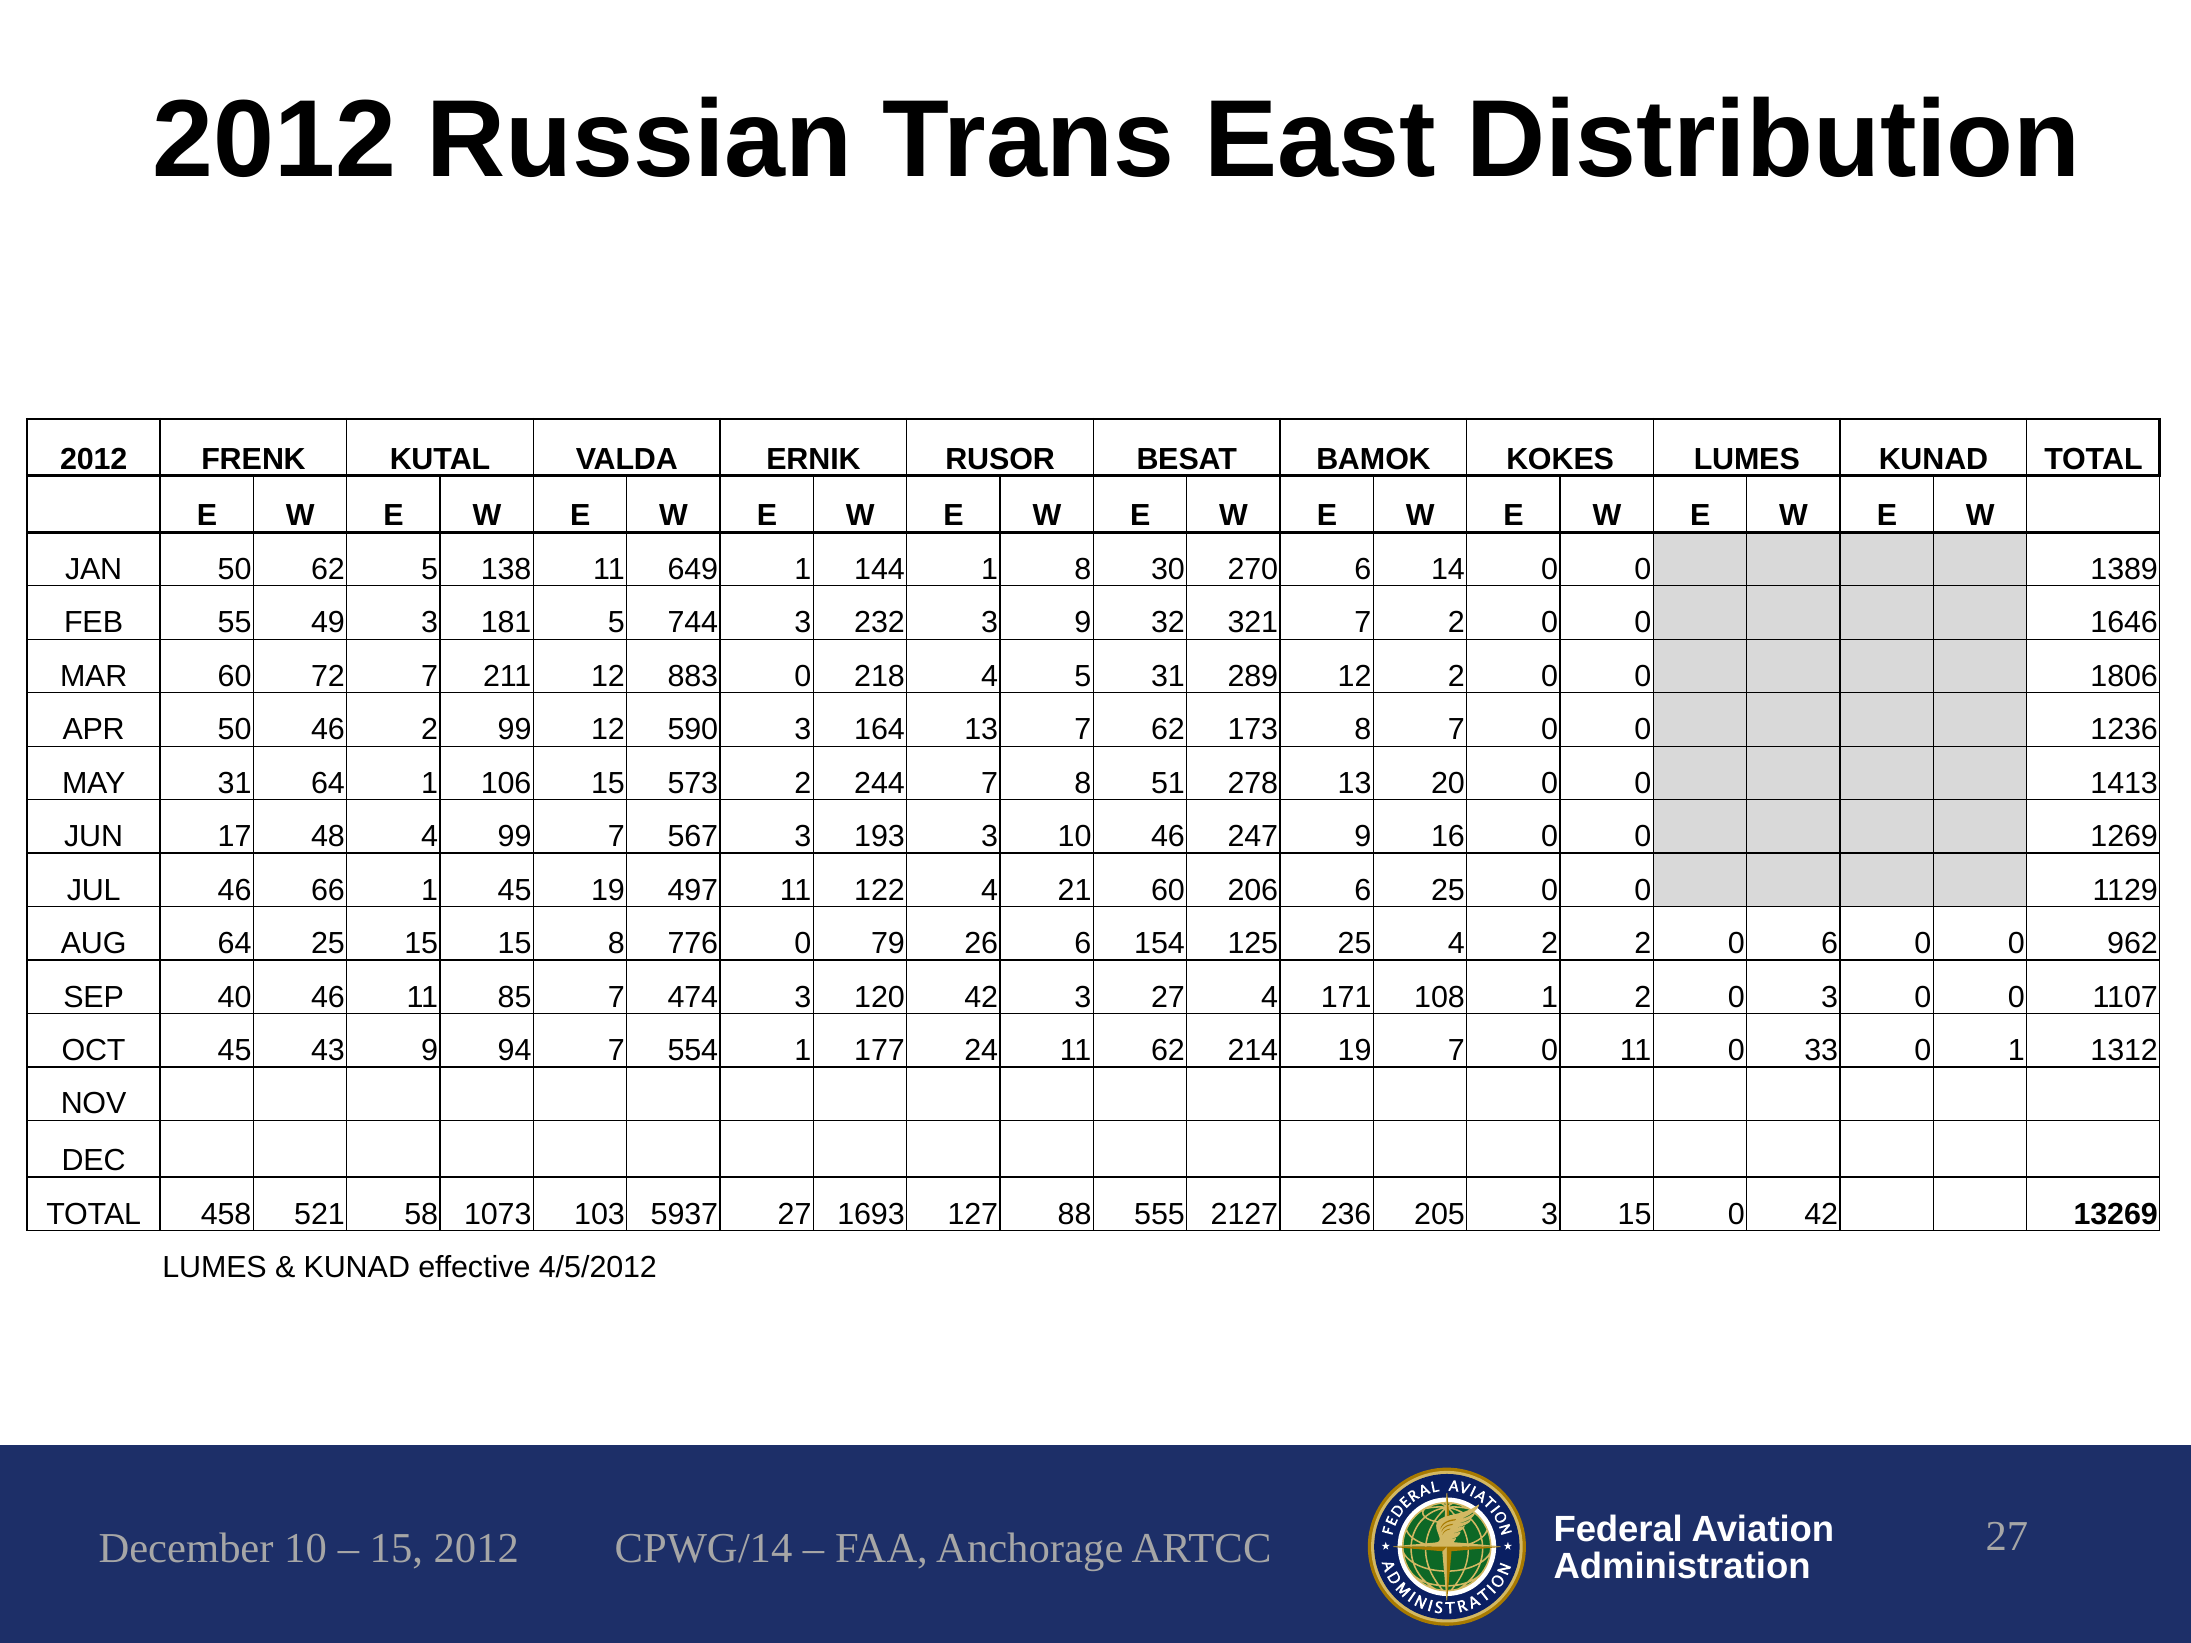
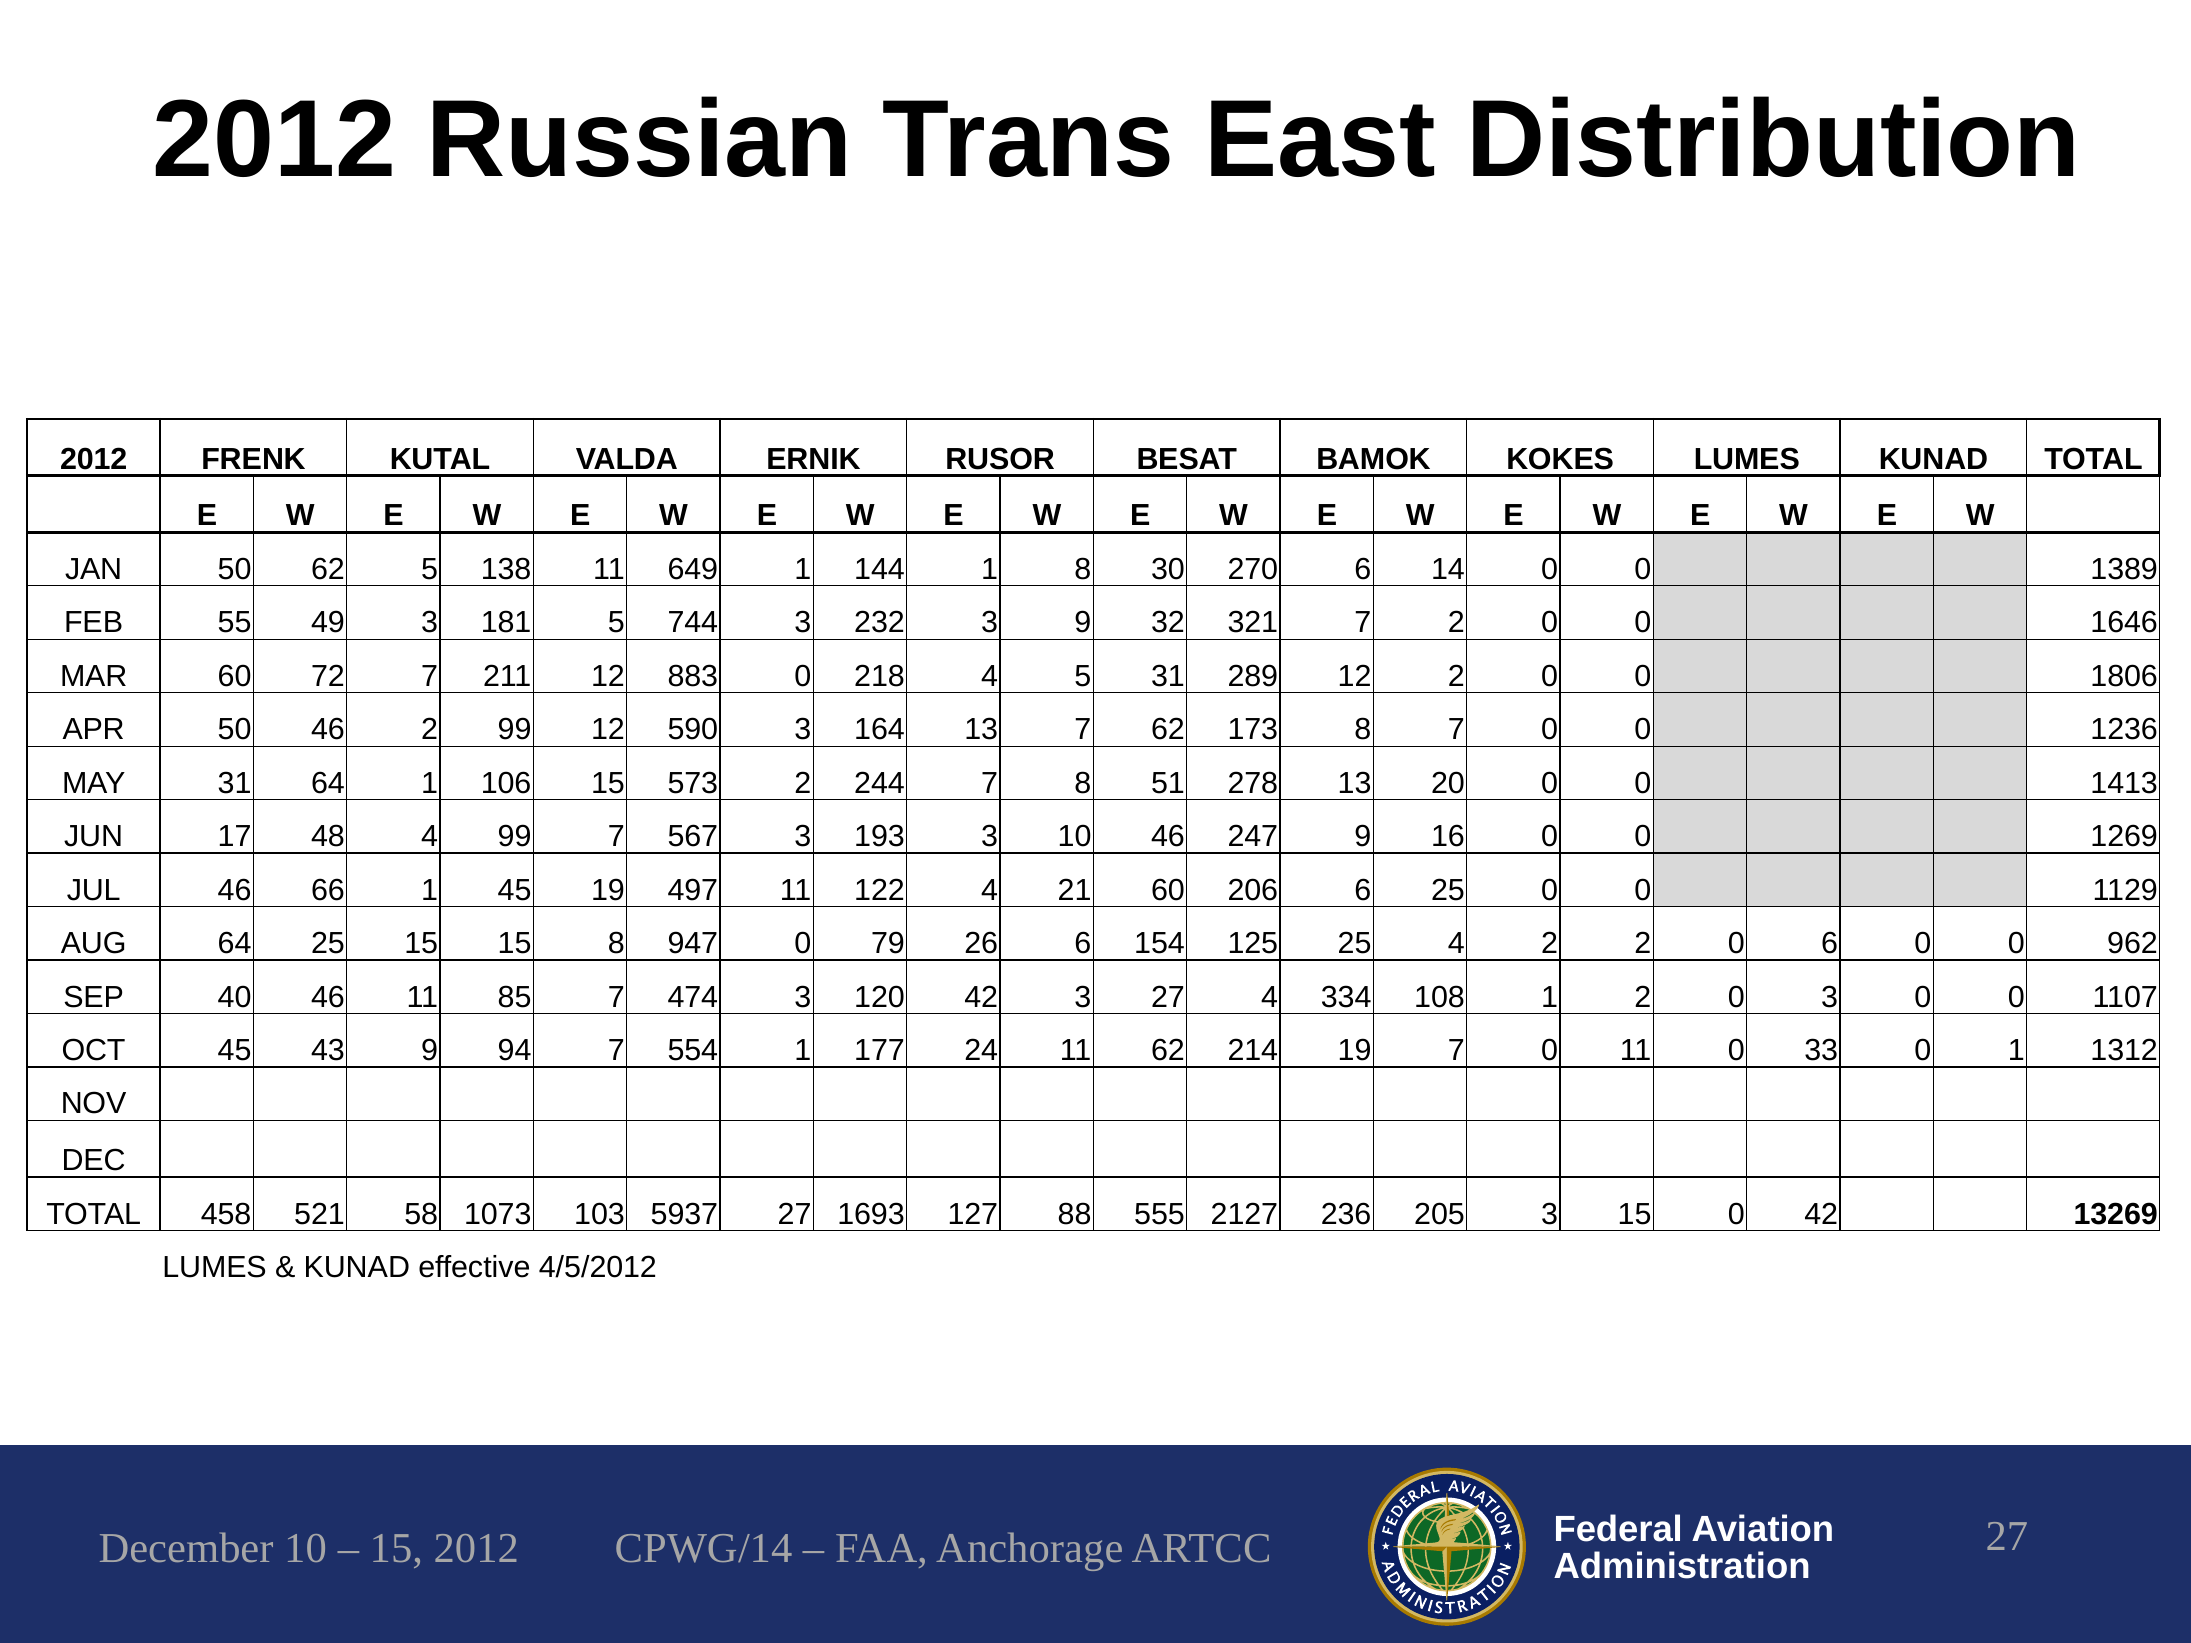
776: 776 -> 947
171: 171 -> 334
